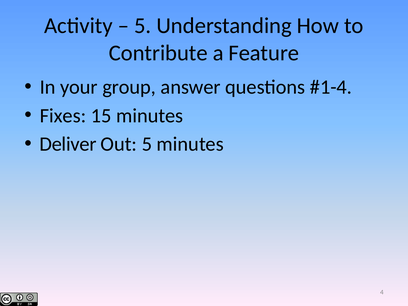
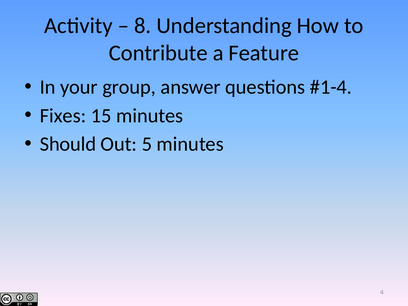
5 at (143, 26): 5 -> 8
Deliver: Deliver -> Should
